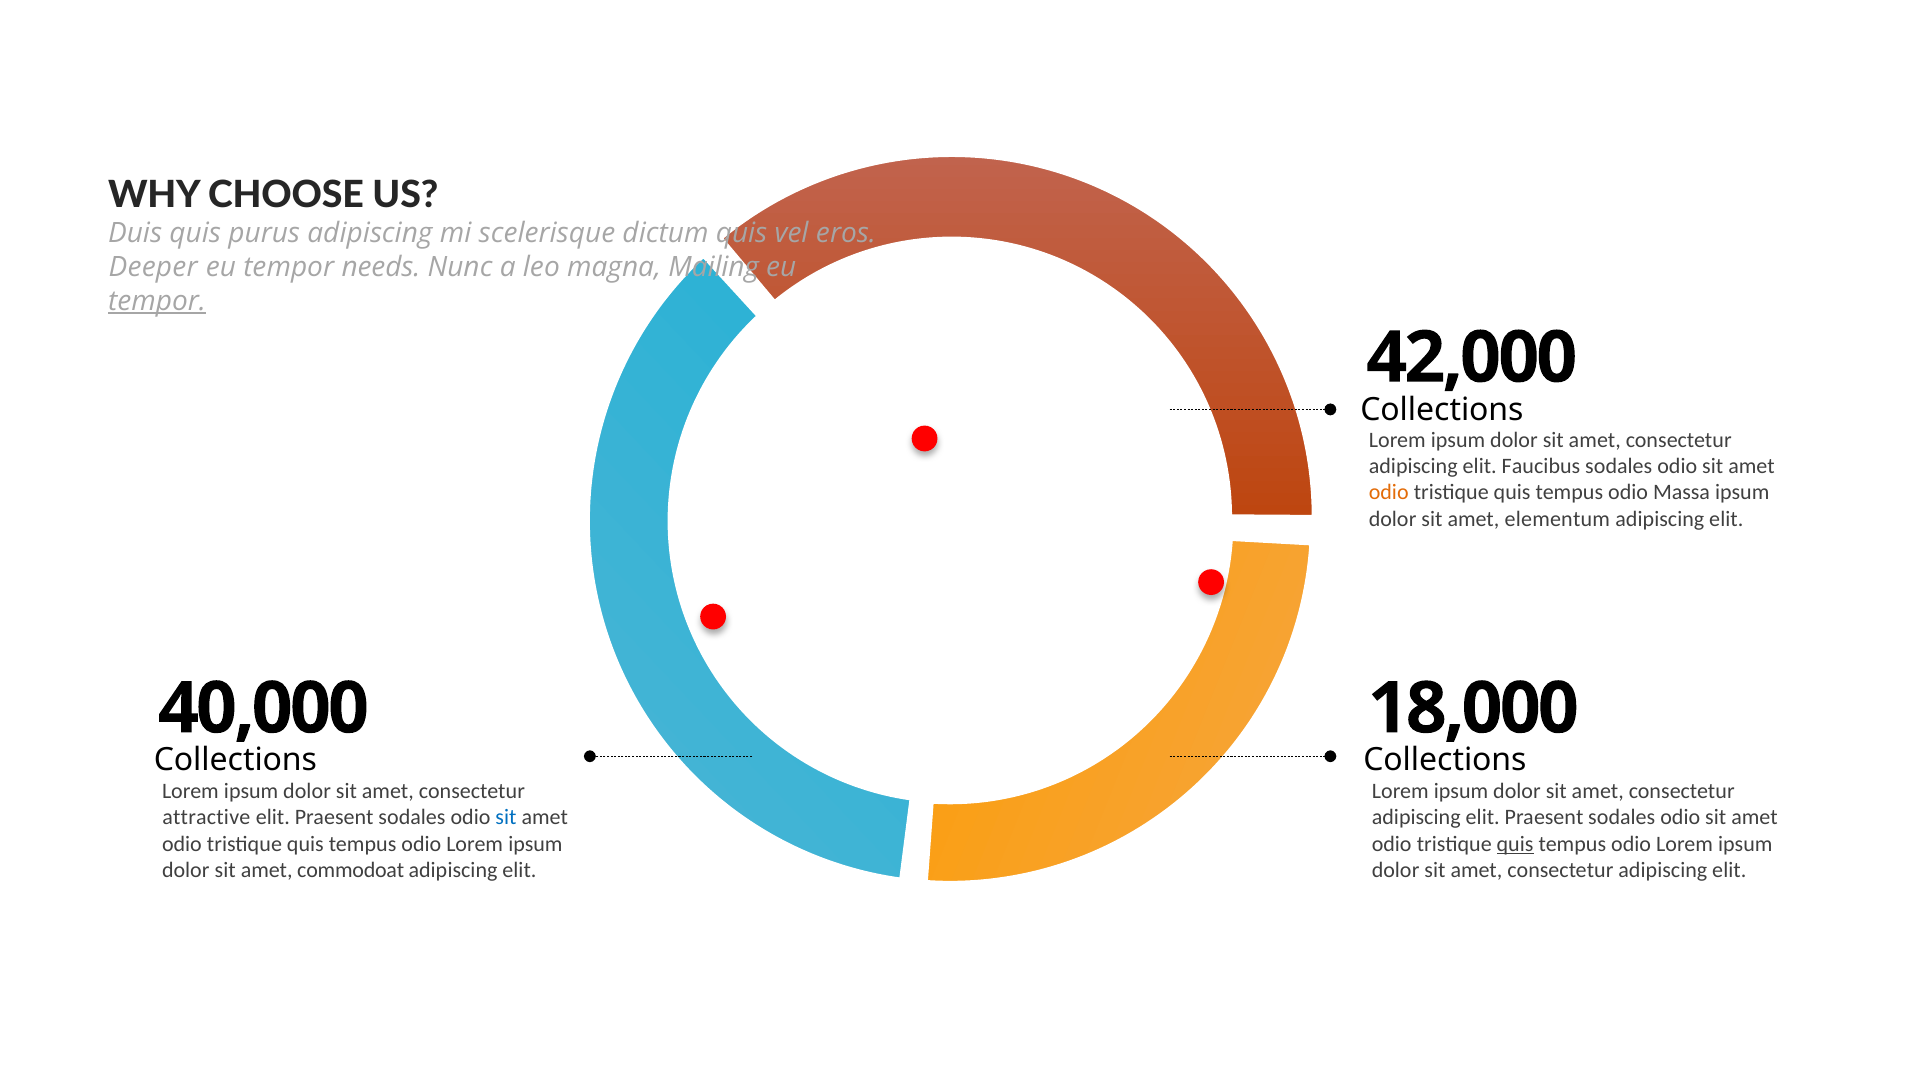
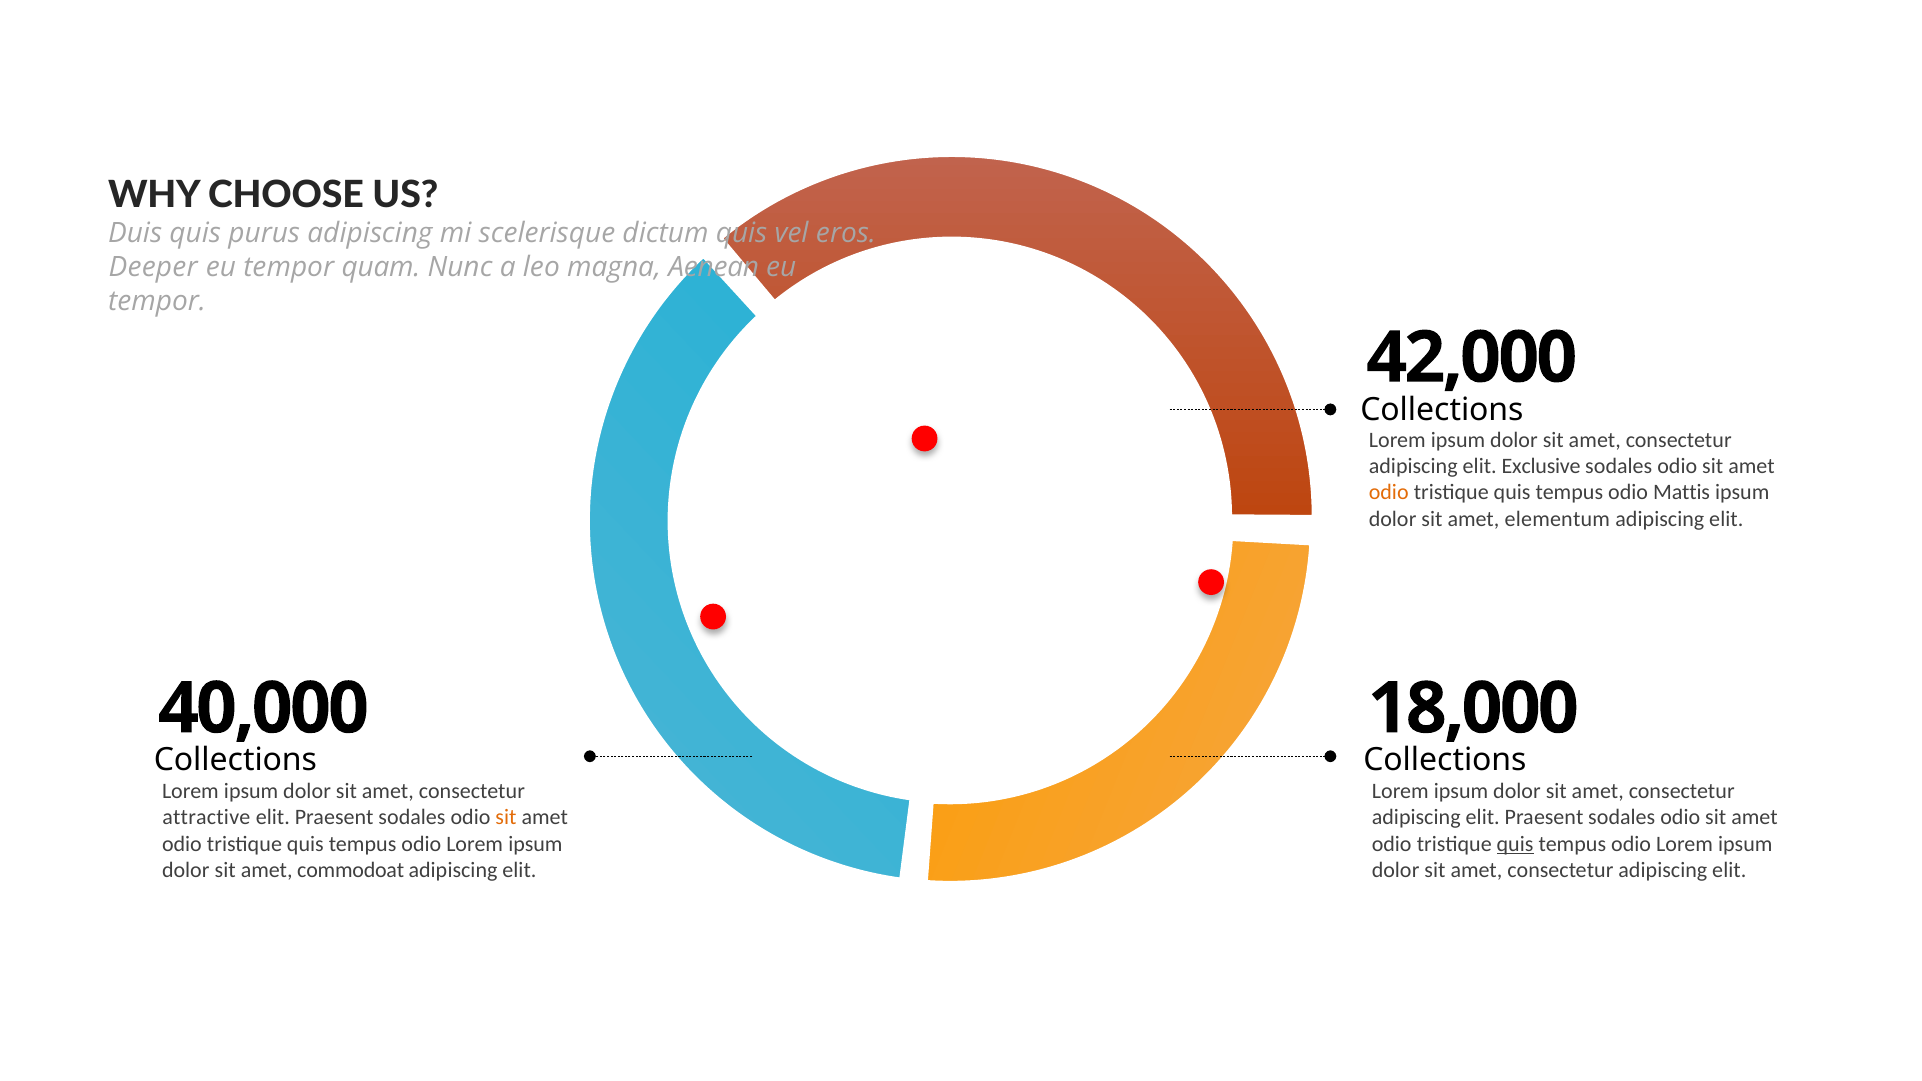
needs: needs -> quam
Mailing: Mailing -> Aenean
tempor at (157, 301) underline: present -> none
Faucibus: Faucibus -> Exclusive
Massa: Massa -> Mattis
sit at (506, 818) colour: blue -> orange
